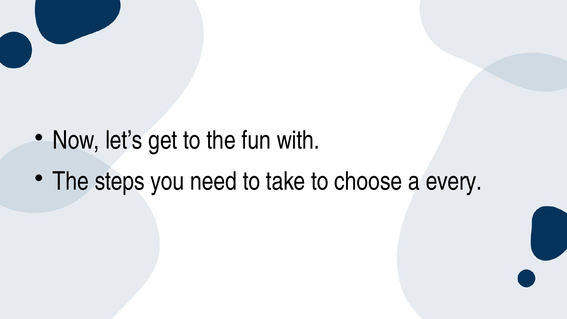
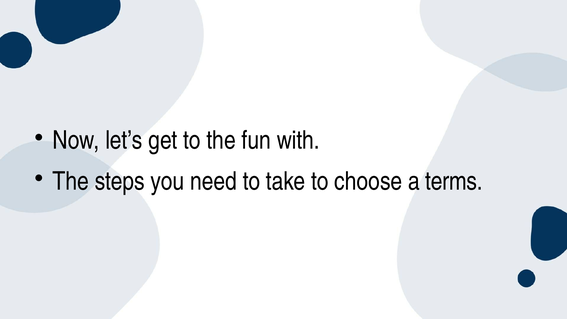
every: every -> terms
